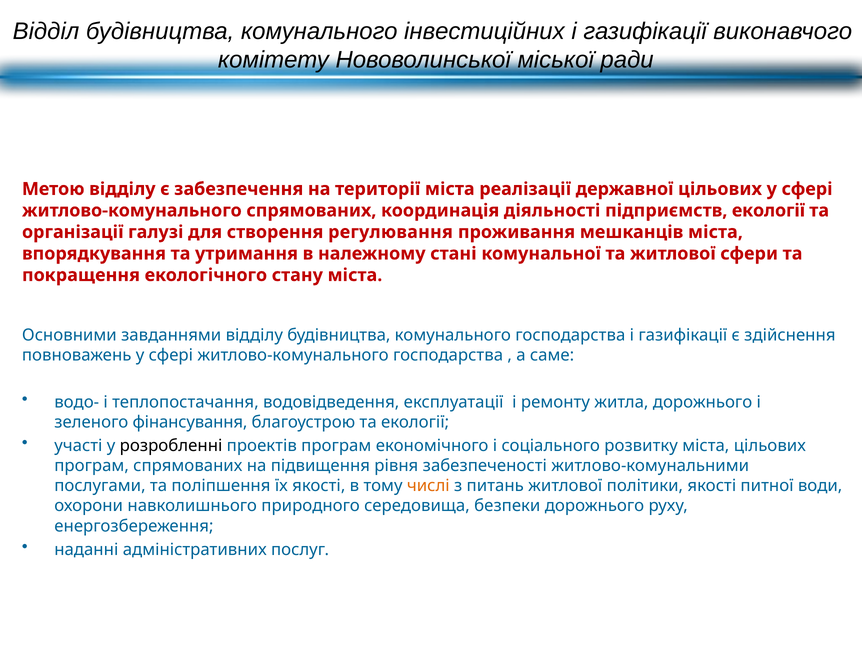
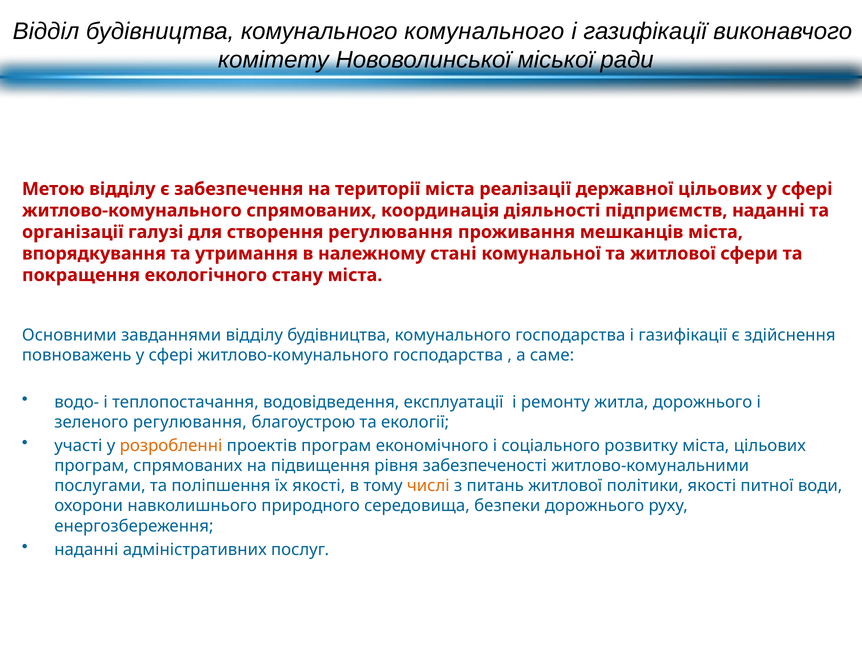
комунального інвестиційних: інвестиційних -> комунального
підприємств екології: екології -> наданні
зеленого фінансування: фінансування -> регулювання
розробленні colour: black -> orange
